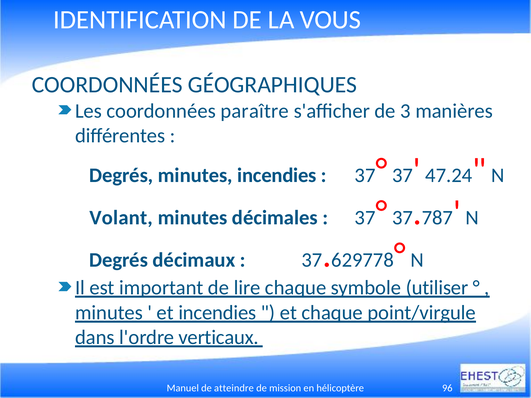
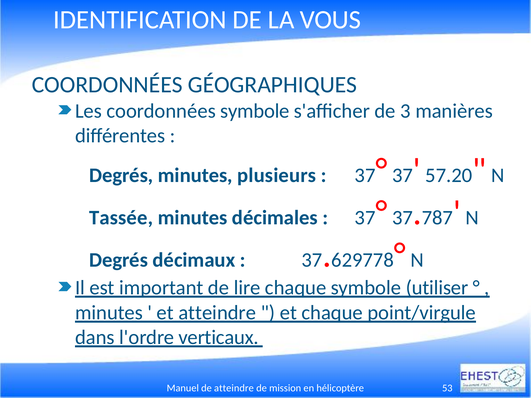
coordonnées paraître: paraître -> symbole
minutes incendies: incendies -> plusieurs
47.24: 47.24 -> 57.20
Volant: Volant -> Tassée
et incendies: incendies -> atteindre
96: 96 -> 53
